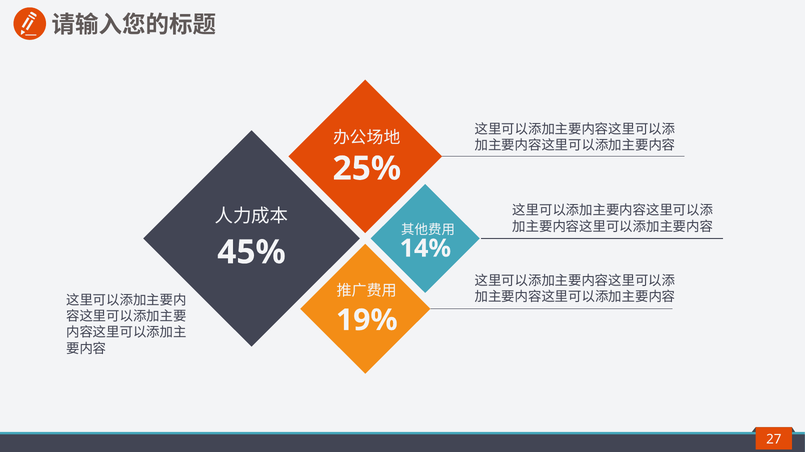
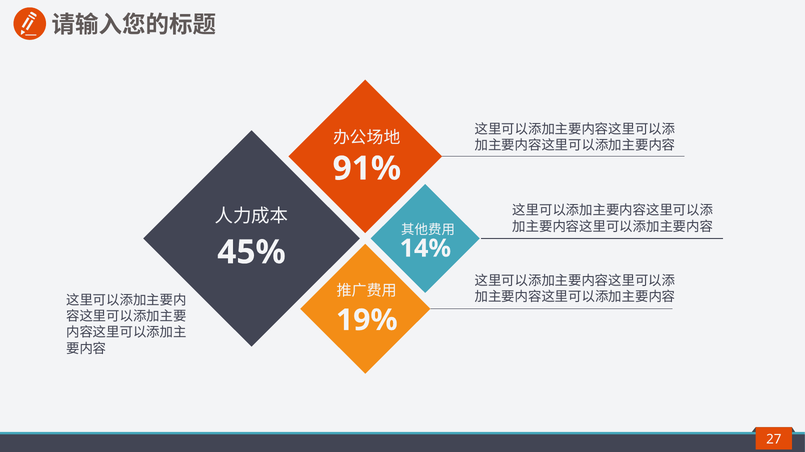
25%: 25% -> 91%
